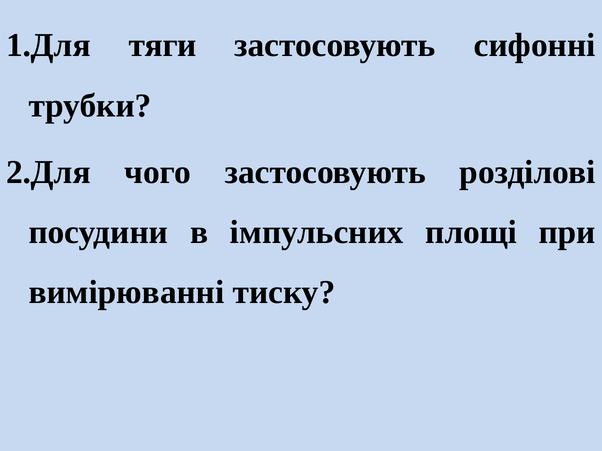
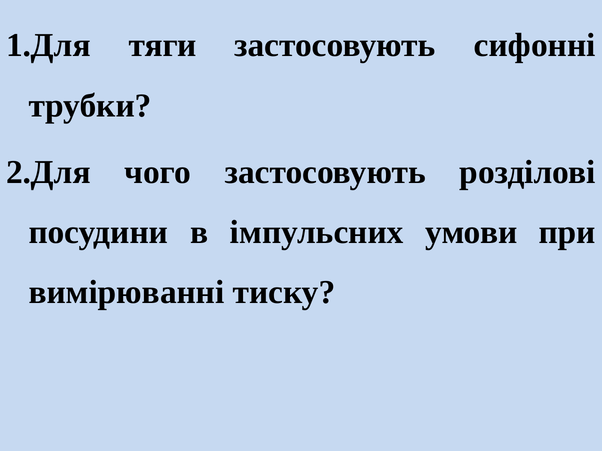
площі: площі -> умови
